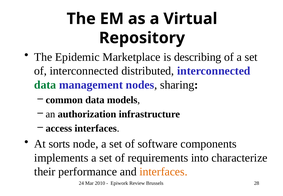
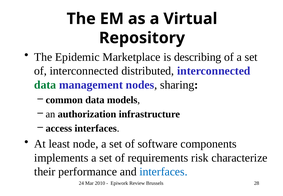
sorts: sorts -> least
into: into -> risk
interfaces at (164, 172) colour: orange -> blue
